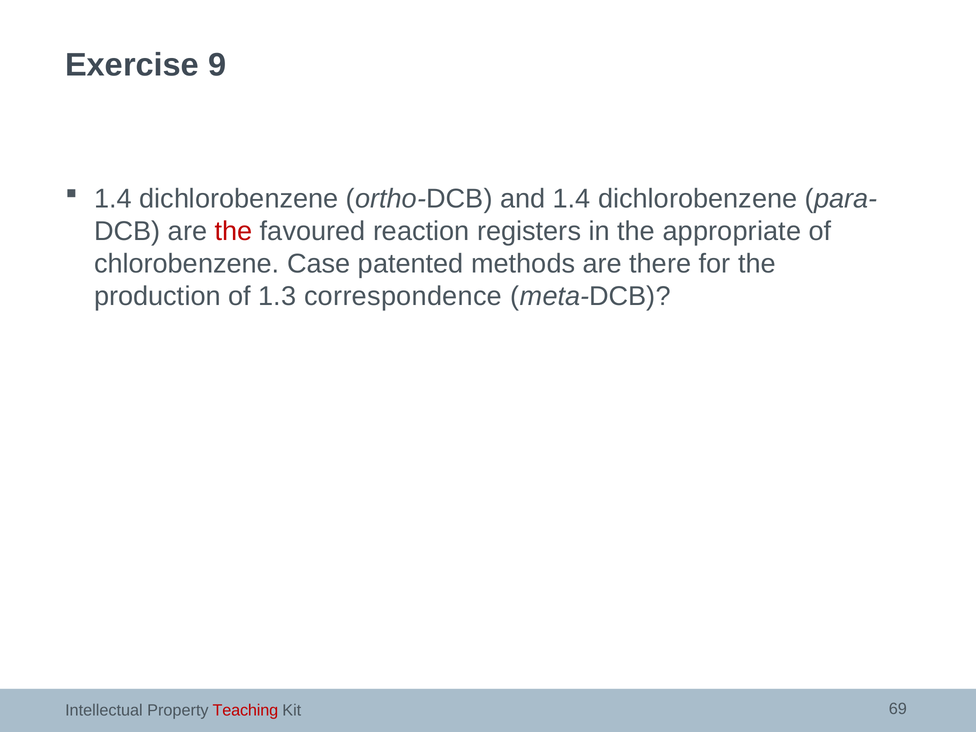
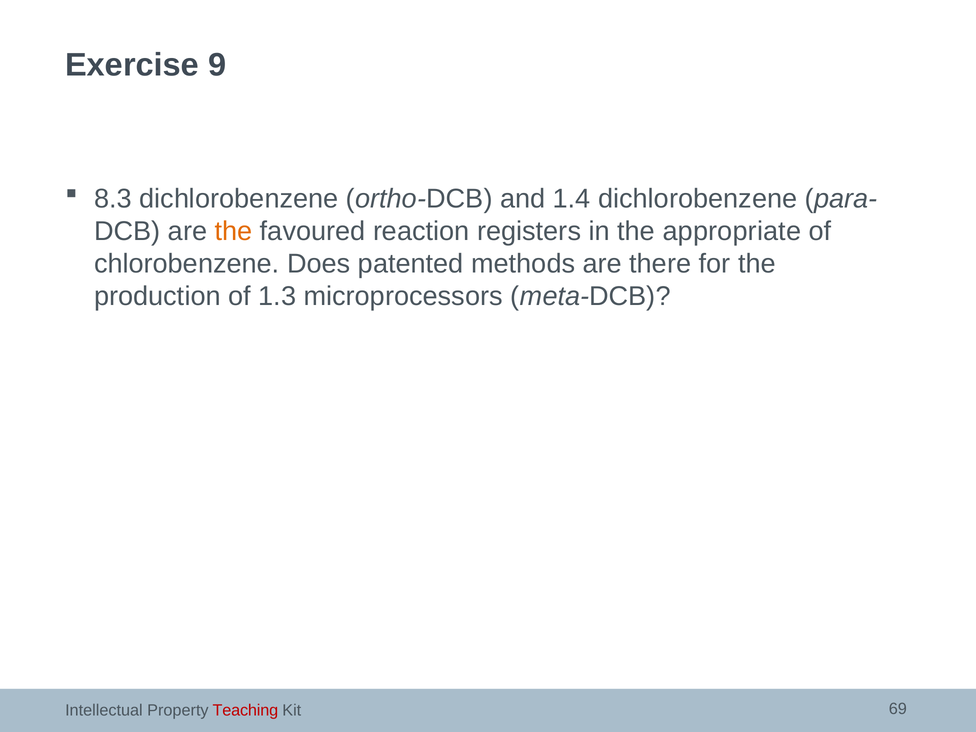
1.4 at (113, 199): 1.4 -> 8.3
the at (234, 231) colour: red -> orange
Case: Case -> Does
correspondence: correspondence -> microprocessors
